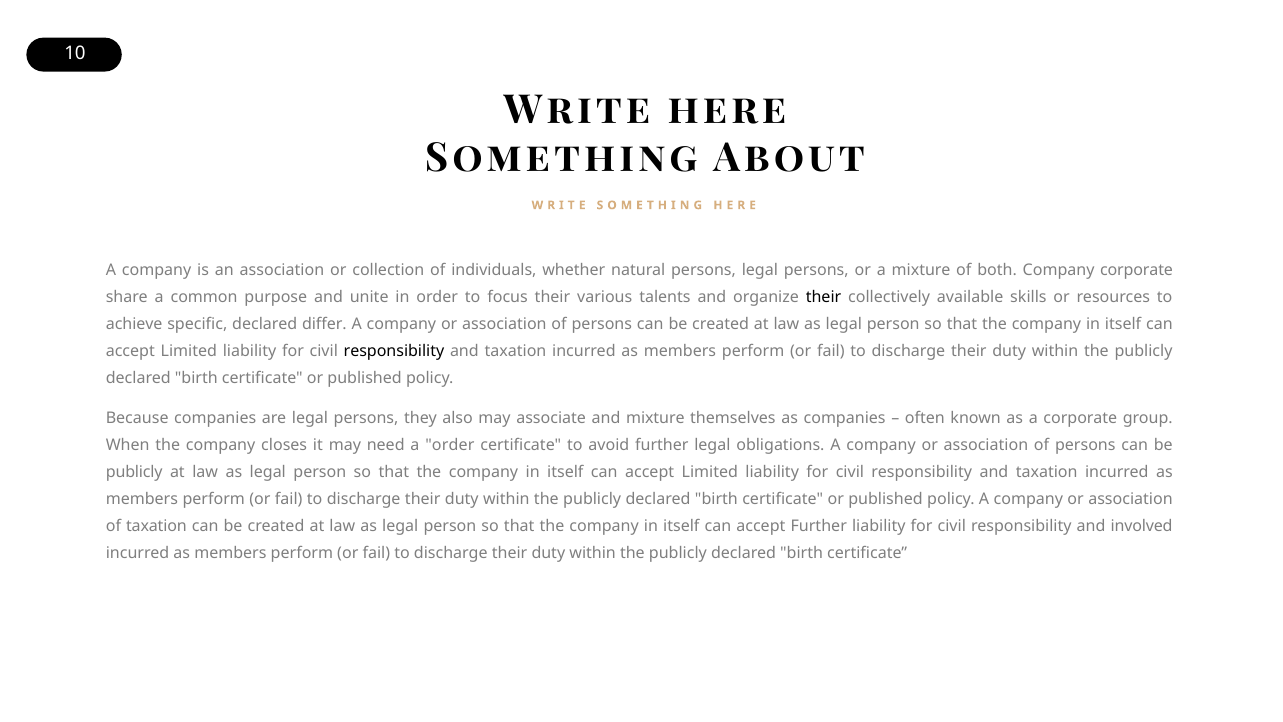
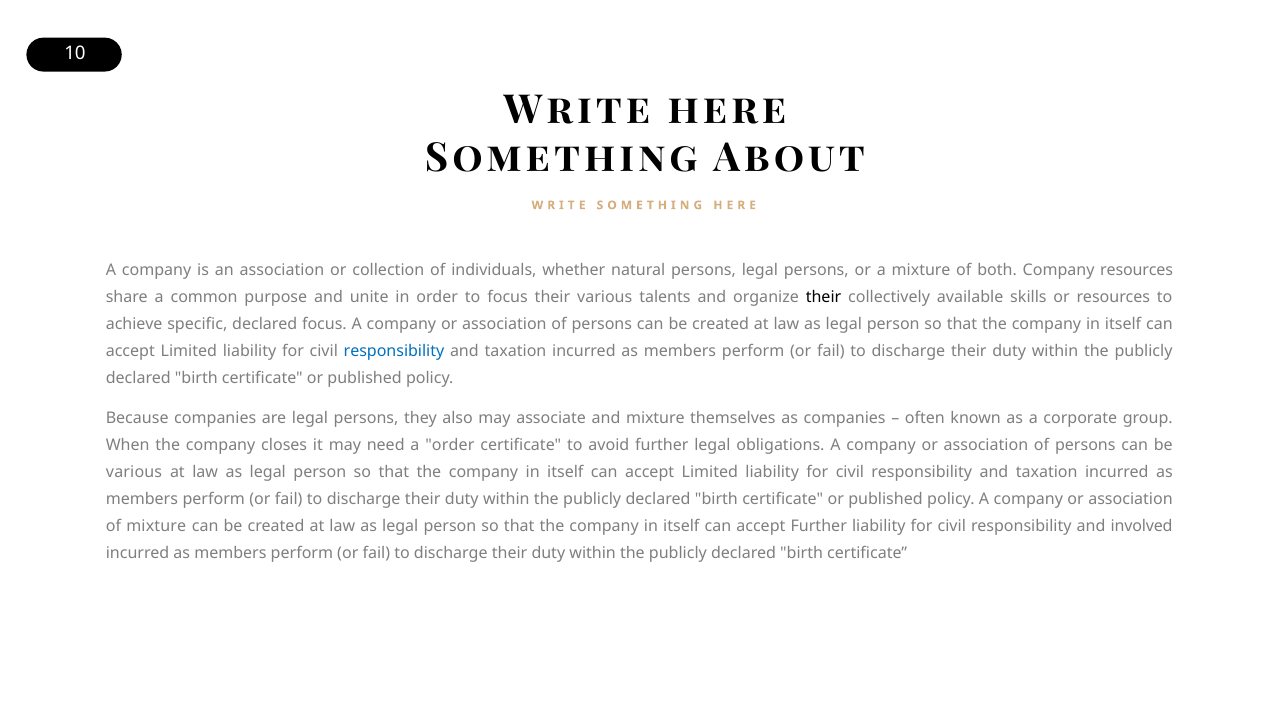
Company corporate: corporate -> resources
declared differ: differ -> focus
responsibility at (394, 351) colour: black -> blue
publicly at (134, 472): publicly -> various
of taxation: taxation -> mixture
